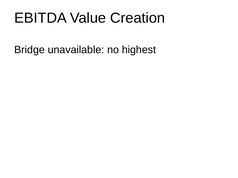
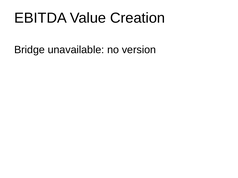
highest: highest -> version
